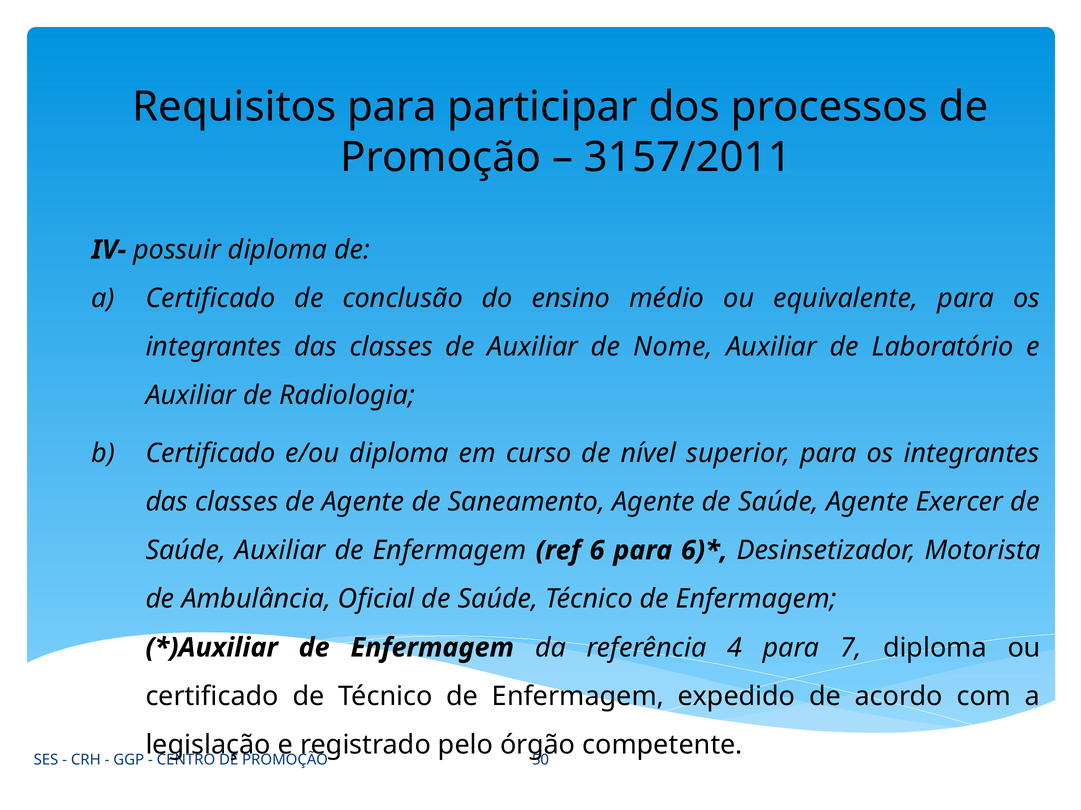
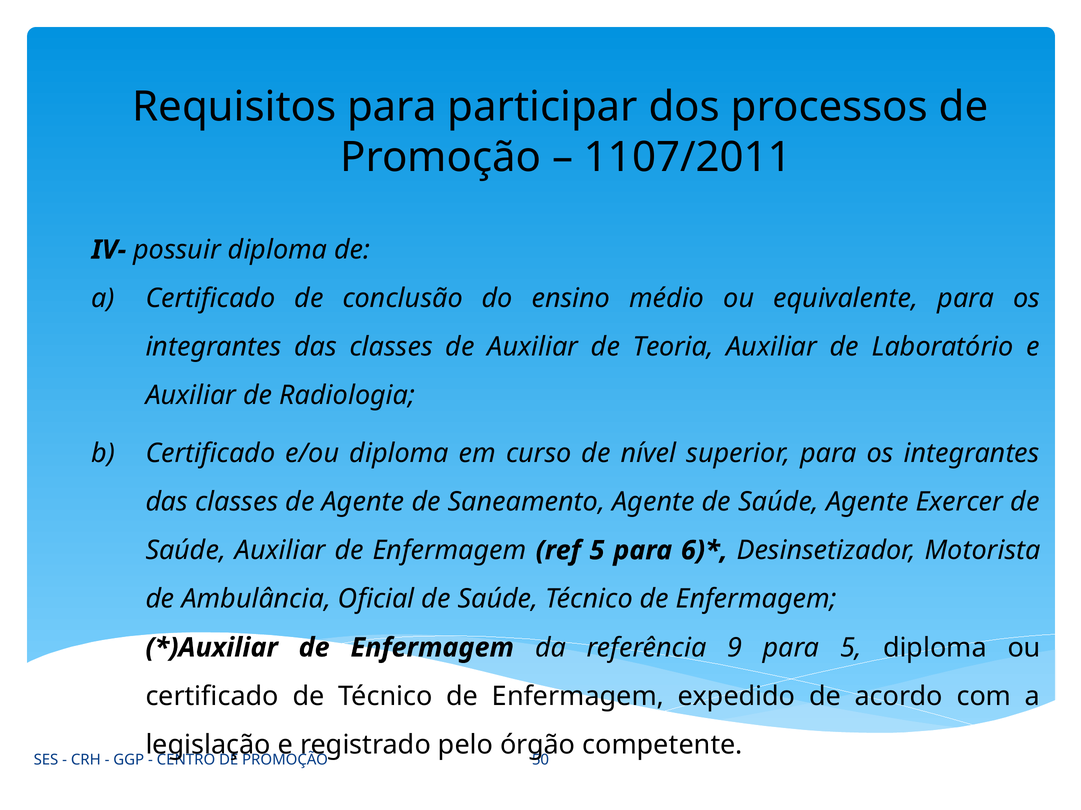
3157/2011: 3157/2011 -> 1107/2011
Nome: Nome -> Teoria
ref 6: 6 -> 5
4: 4 -> 9
para 7: 7 -> 5
